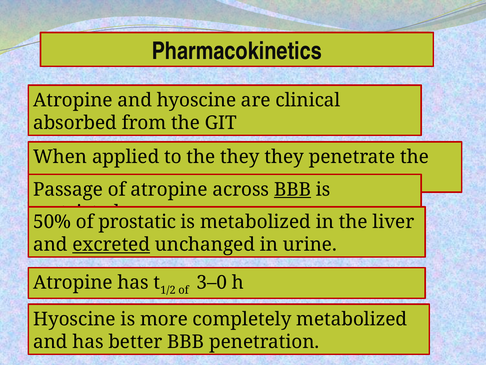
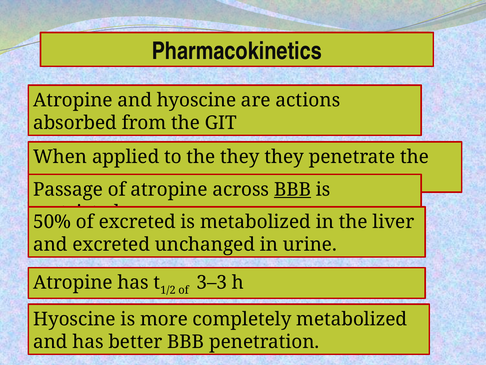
clinical: clinical -> actions
prostatic at (137, 222): prostatic -> excreted
excreted at (111, 244) underline: present -> none
3–0: 3–0 -> 3–3
